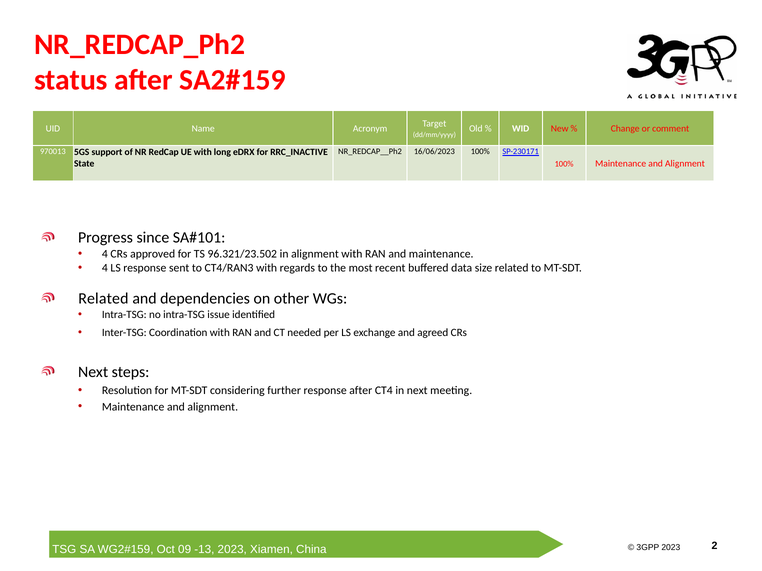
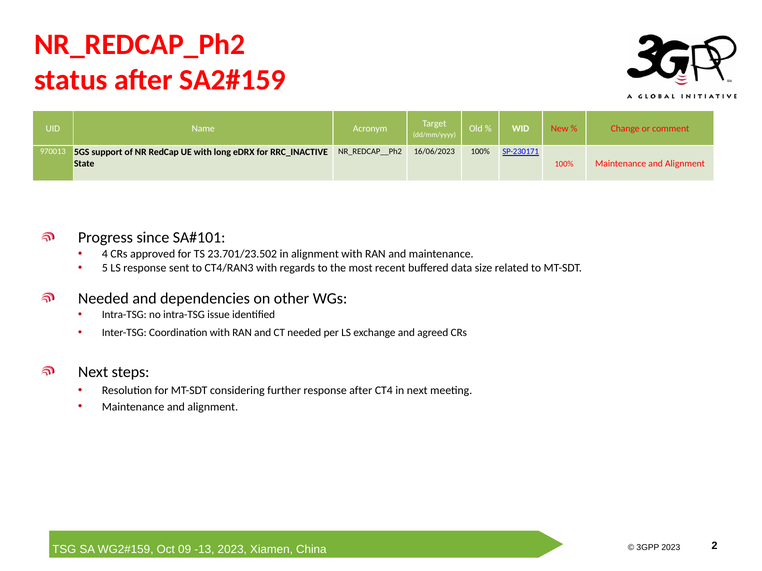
96.321/23.502: 96.321/23.502 -> 23.701/23.502
4 at (105, 268): 4 -> 5
Related at (103, 299): Related -> Needed
